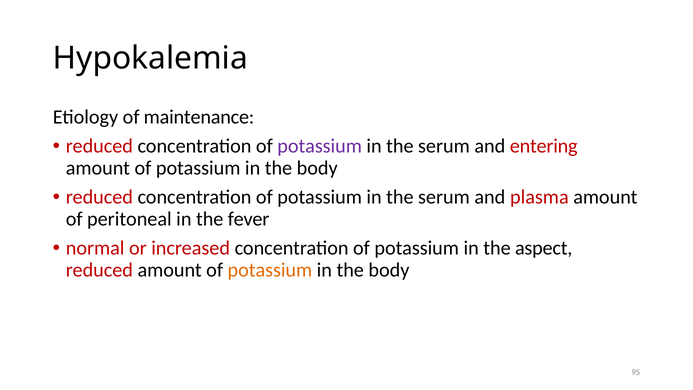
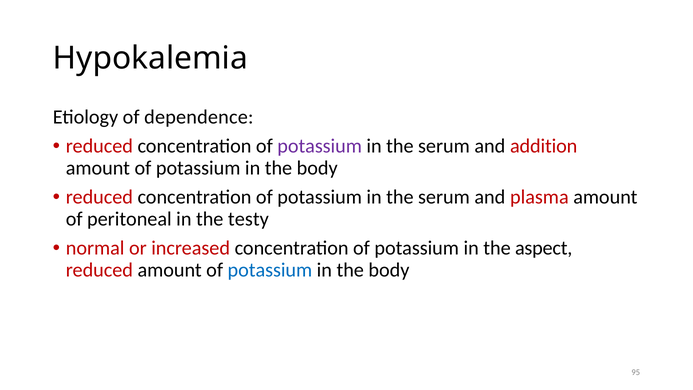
maintenance: maintenance -> dependence
entering: entering -> addition
fever: fever -> testy
potassium at (270, 270) colour: orange -> blue
